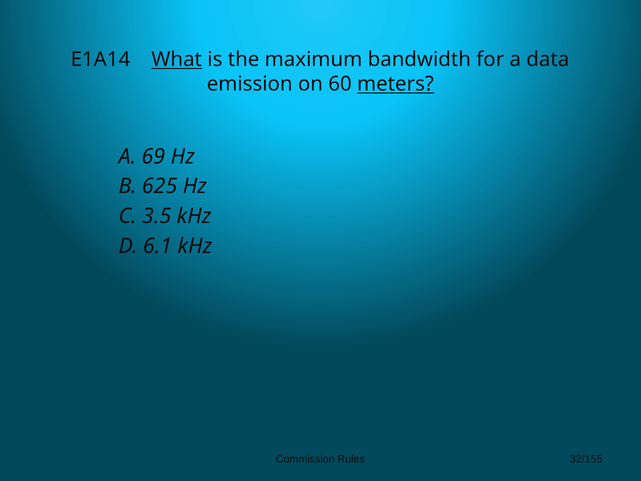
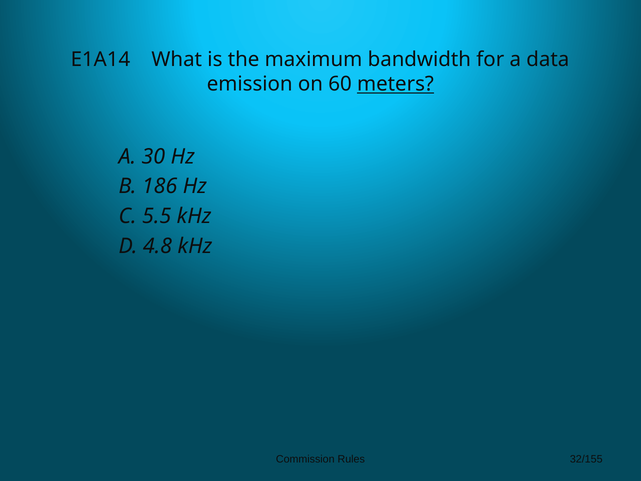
What underline: present -> none
69: 69 -> 30
625: 625 -> 186
3.5: 3.5 -> 5.5
6.1: 6.1 -> 4.8
